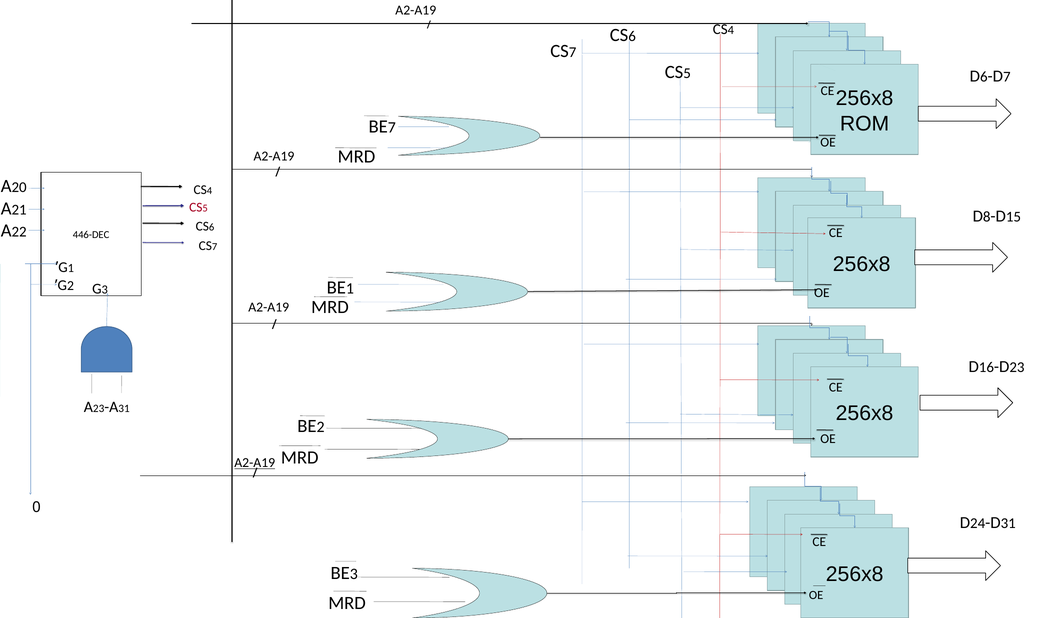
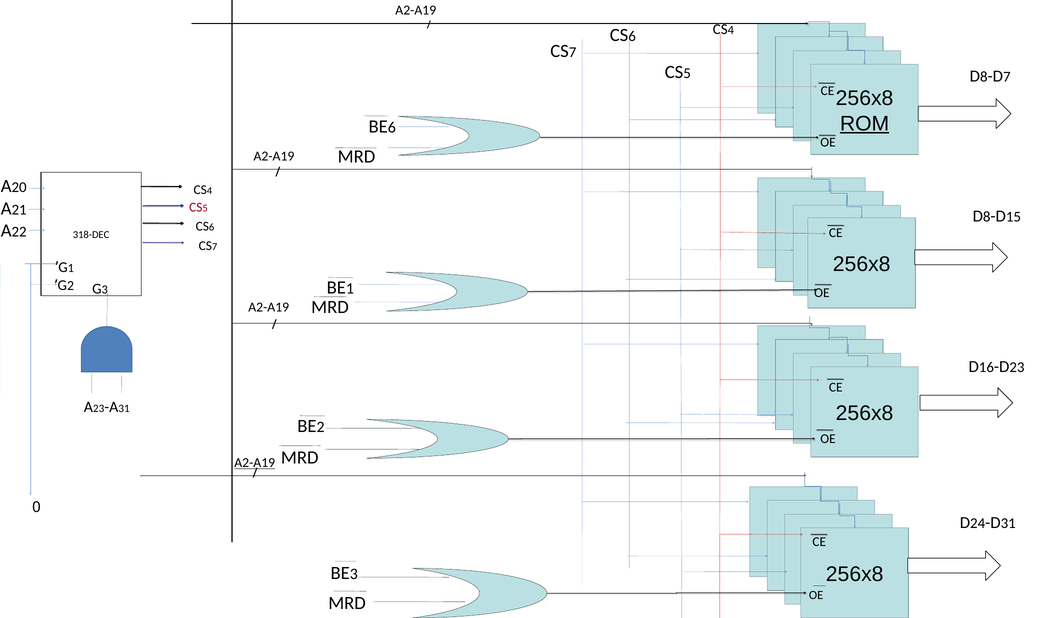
6 at (984, 77): 6 -> 8
ROM underline: none -> present
7 at (392, 128): 7 -> 6
446-DEC: 446-DEC -> 318-DEC
